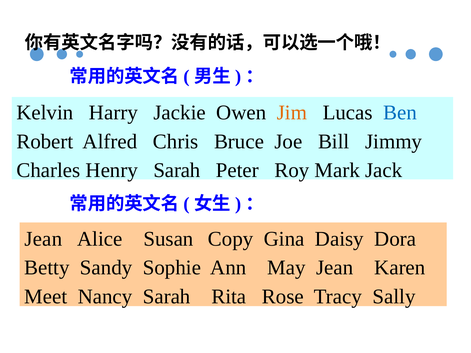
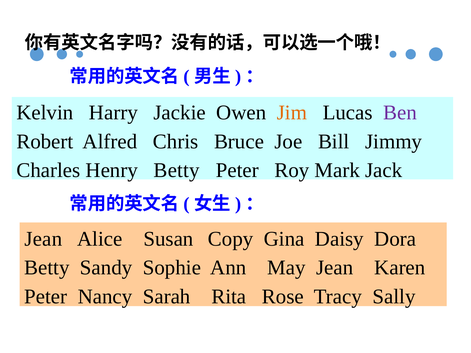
Ben colour: blue -> purple
Henry Sarah: Sarah -> Betty
Meet at (46, 297): Meet -> Peter
